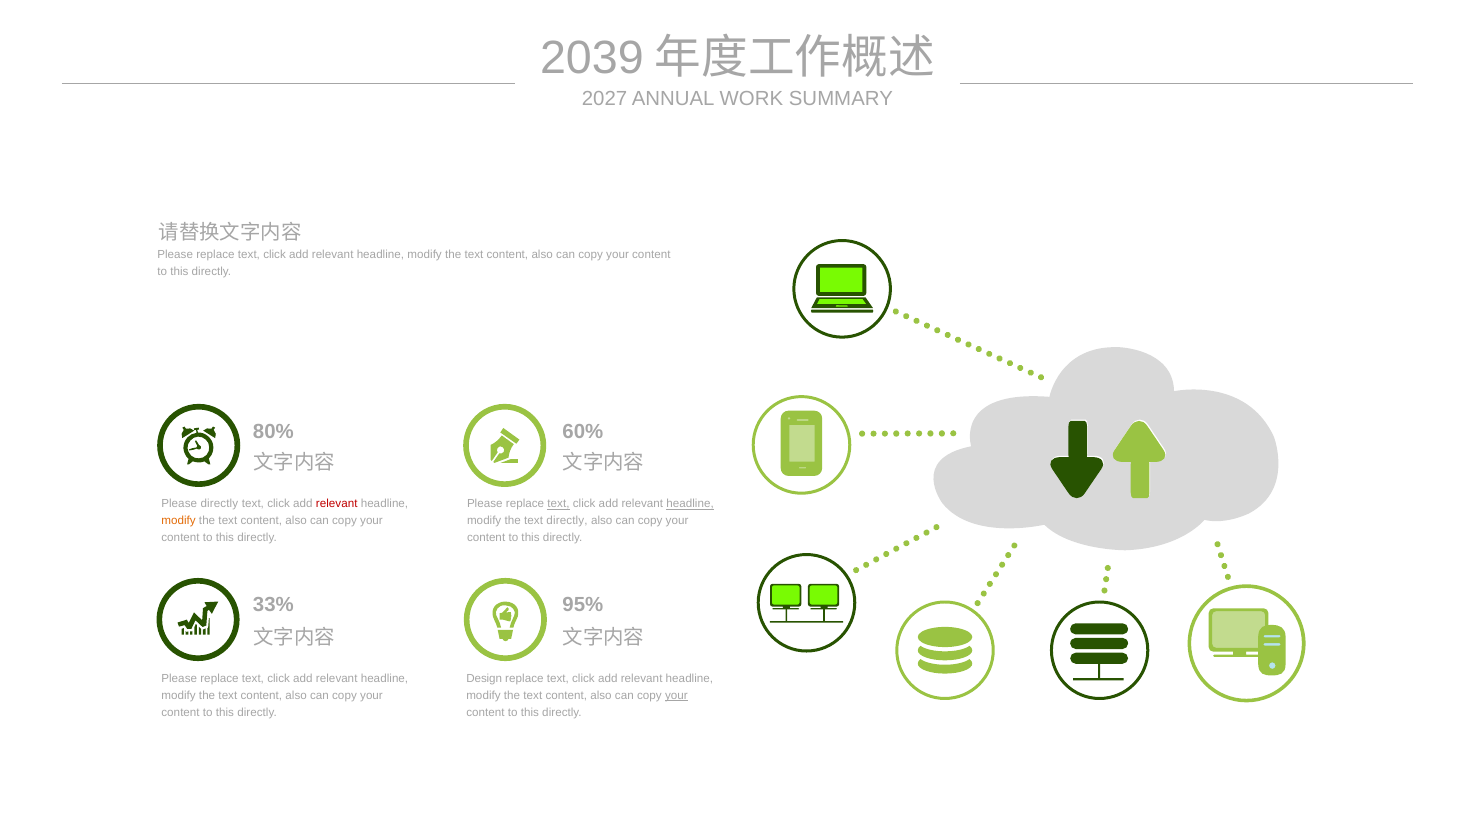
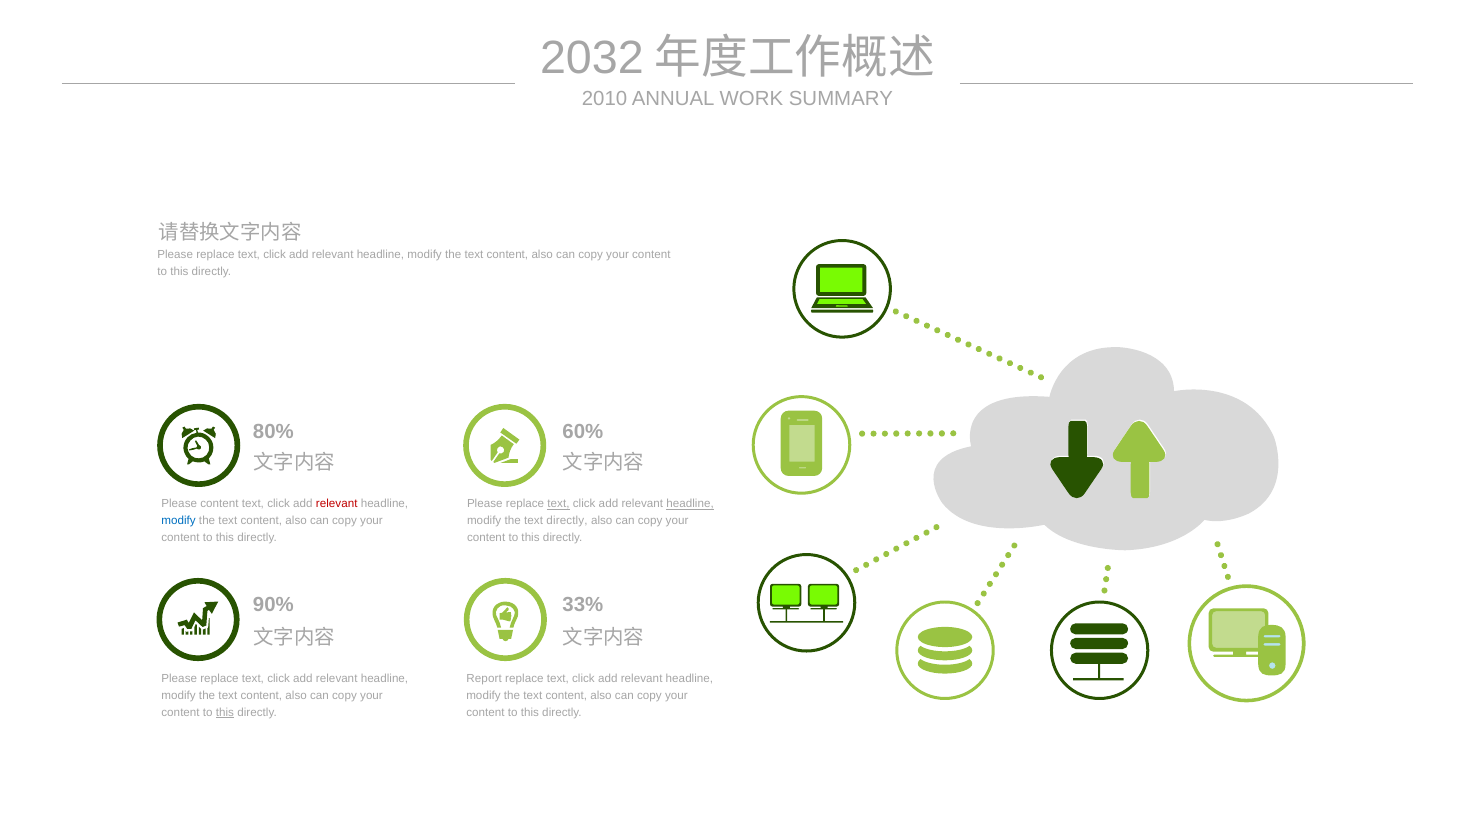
2039: 2039 -> 2032
2027: 2027 -> 2010
Please directly: directly -> content
modify at (179, 520) colour: orange -> blue
33%: 33% -> 90%
95%: 95% -> 33%
Design: Design -> Report
your at (676, 695) underline: present -> none
this at (225, 712) underline: none -> present
